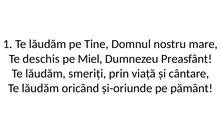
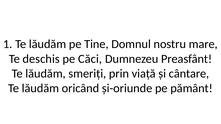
Miel: Miel -> Căci
